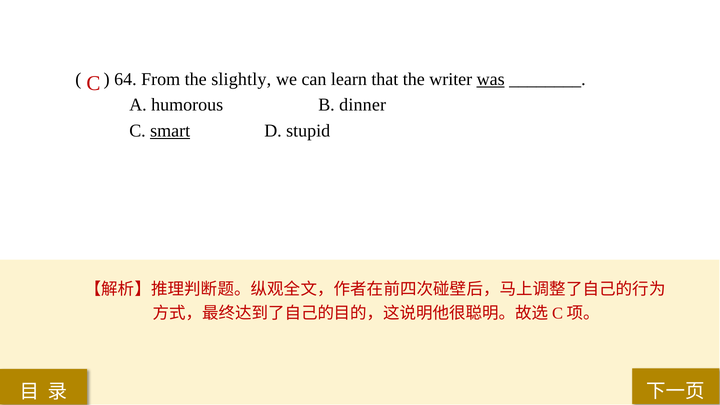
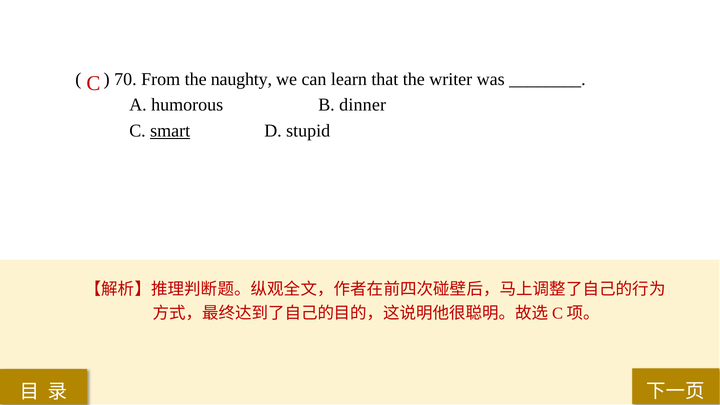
64: 64 -> 70
slightly: slightly -> naughty
was underline: present -> none
